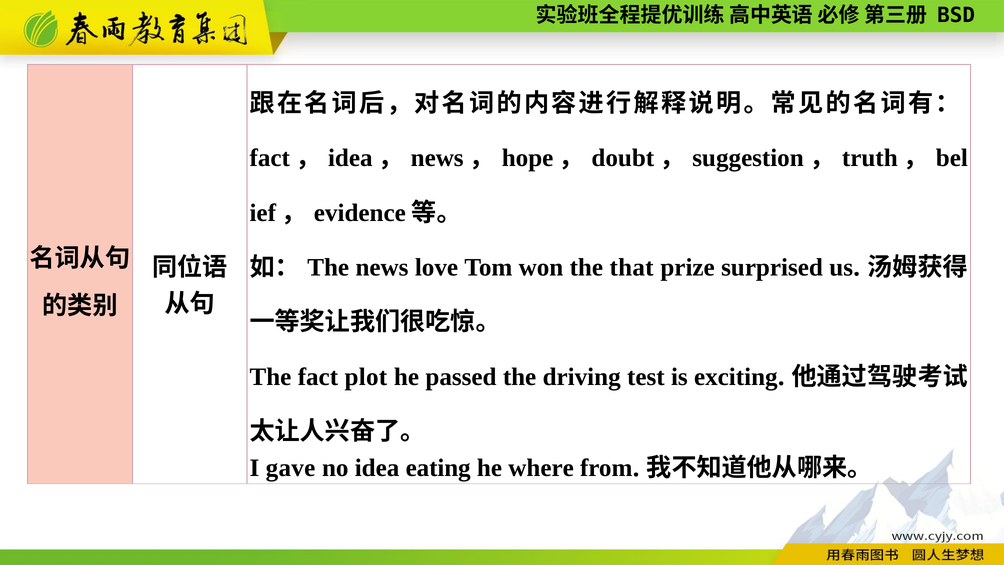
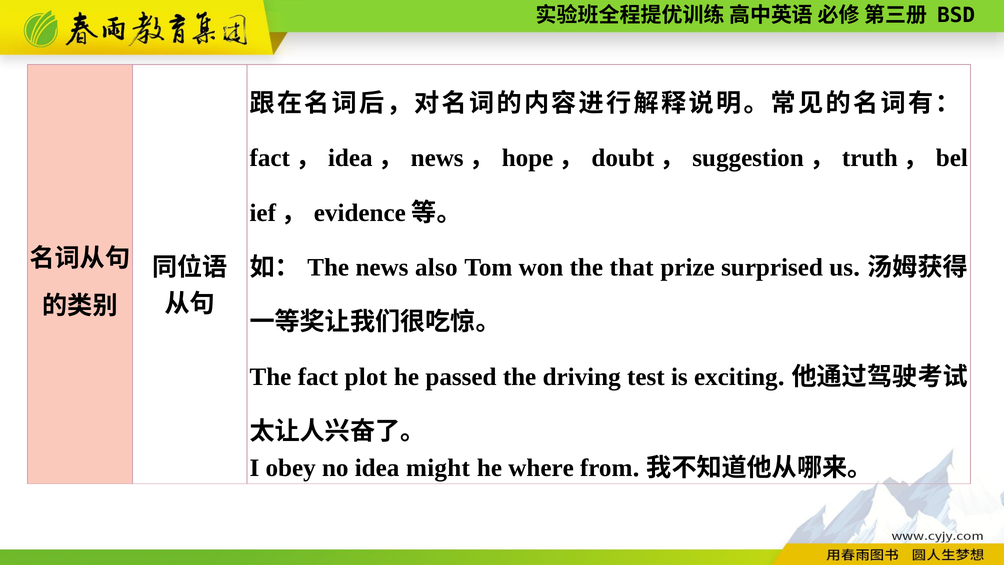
love: love -> also
gave: gave -> obey
eating: eating -> might
